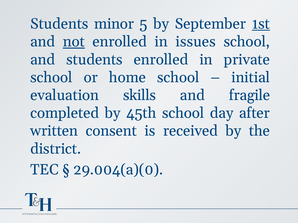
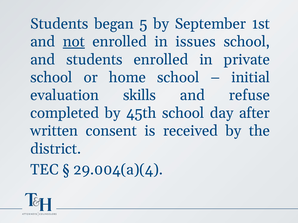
minor: minor -> began
1st underline: present -> none
fragile: fragile -> refuse
29.004(a)(0: 29.004(a)(0 -> 29.004(a)(4
